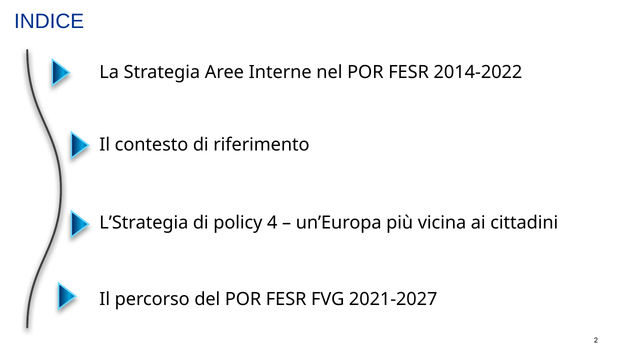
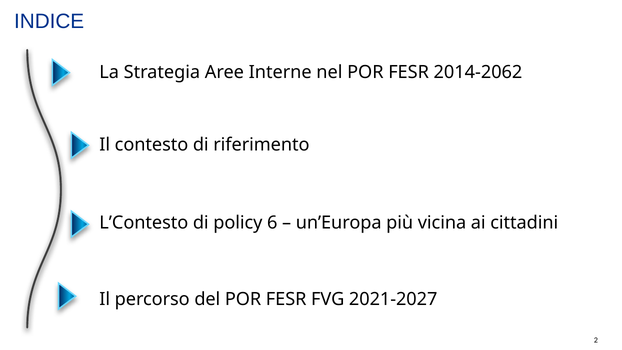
2014-2022: 2014-2022 -> 2014-2062
L’Strategia: L’Strategia -> L’Contesto
4: 4 -> 6
